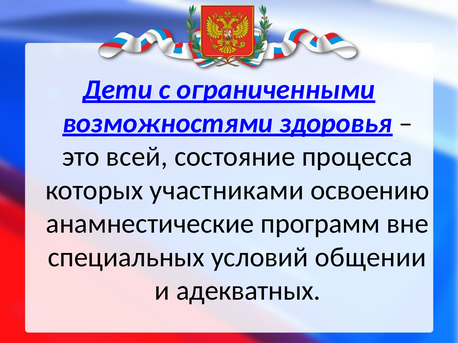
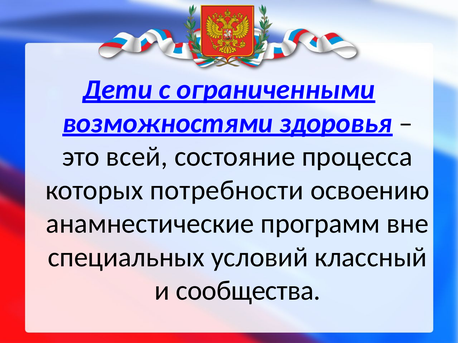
участниками: участниками -> потребности
общении: общении -> классный
адекватных: адекватных -> сообщества
